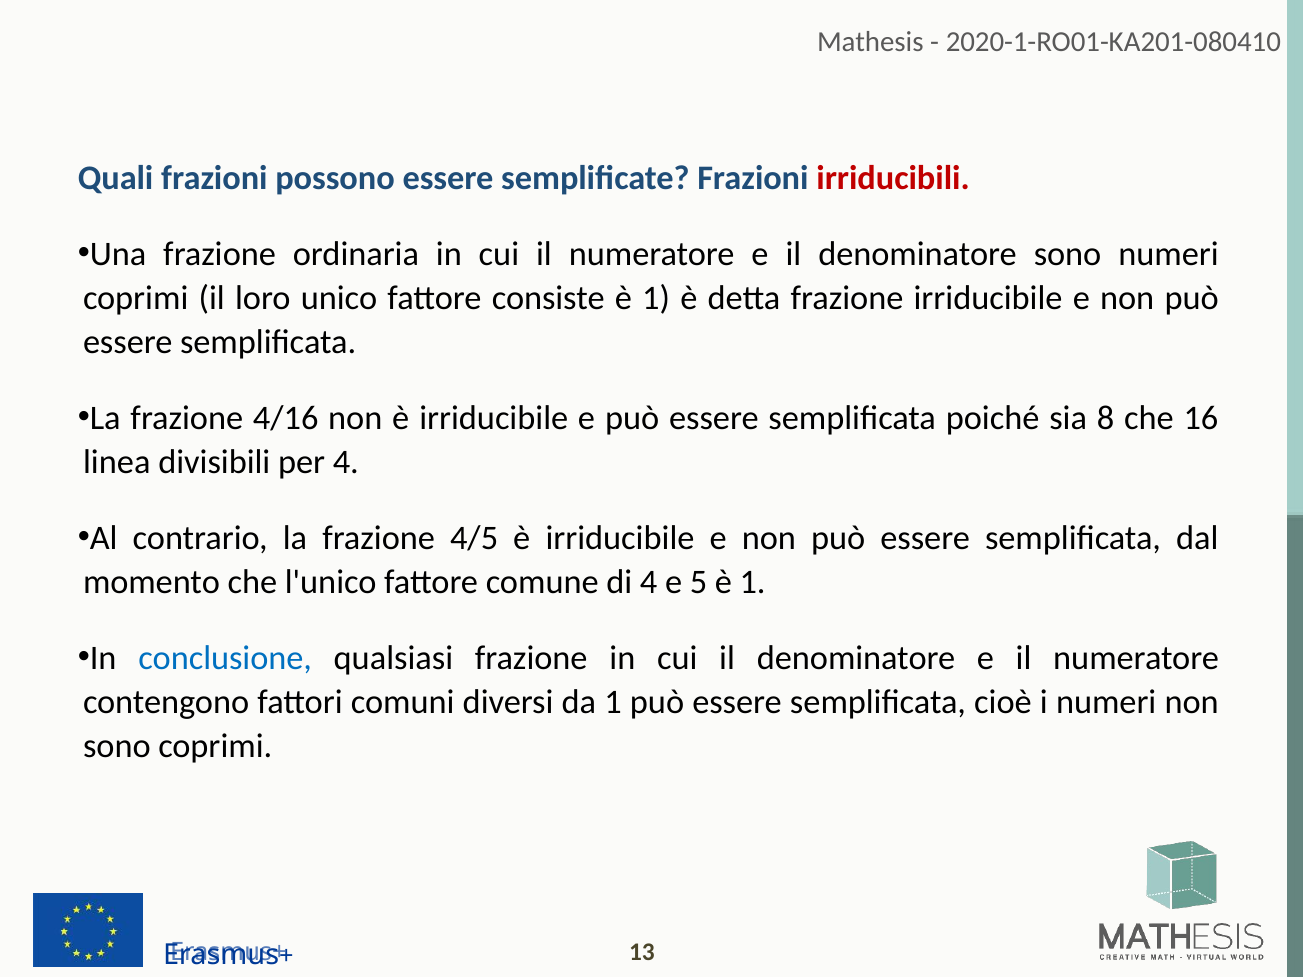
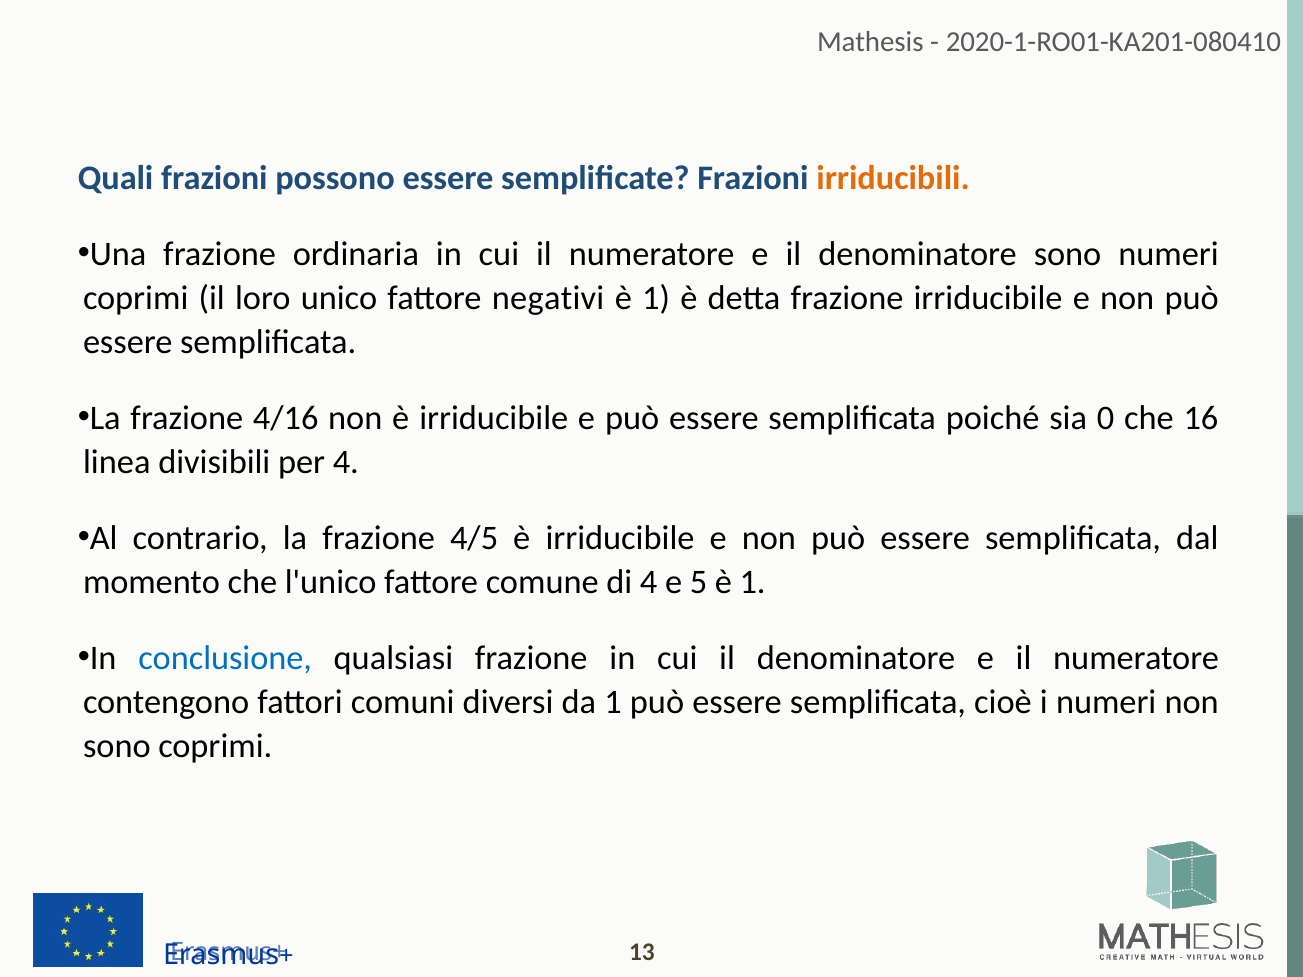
irriducibili colour: red -> orange
consiste: consiste -> negativi
8: 8 -> 0
